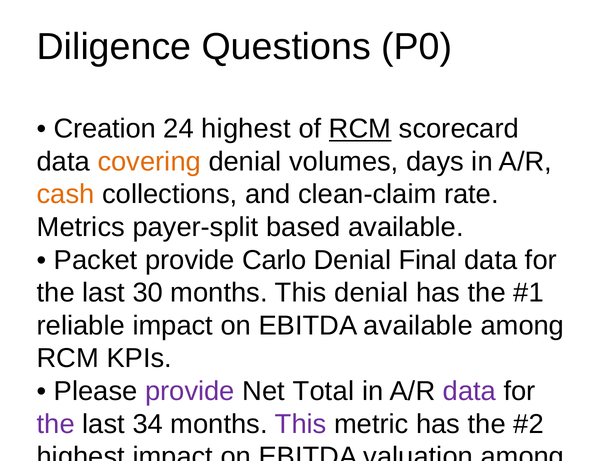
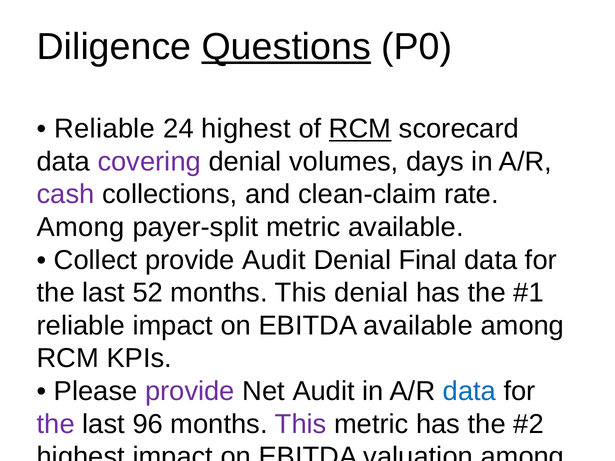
Questions underline: none -> present
Creation at (105, 129): Creation -> Reliable
covering colour: orange -> purple
cash at (66, 195) colour: orange -> purple
Metrics at (81, 227): Metrics -> Among
payer-split based: based -> metric
Packet at (96, 260): Packet -> Collect
provide Carlo: Carlo -> Audit
30: 30 -> 52
Net Total: Total -> Audit
data at (469, 391) colour: purple -> blue
34: 34 -> 96
